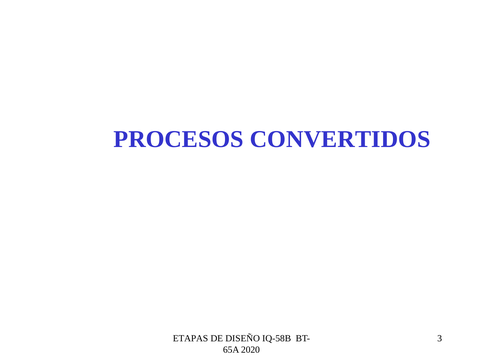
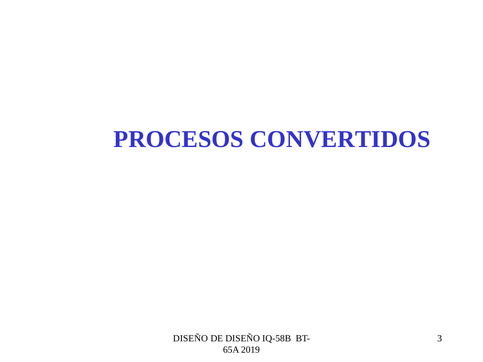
ETAPAS at (190, 339): ETAPAS -> DISEÑO
2020: 2020 -> 2019
